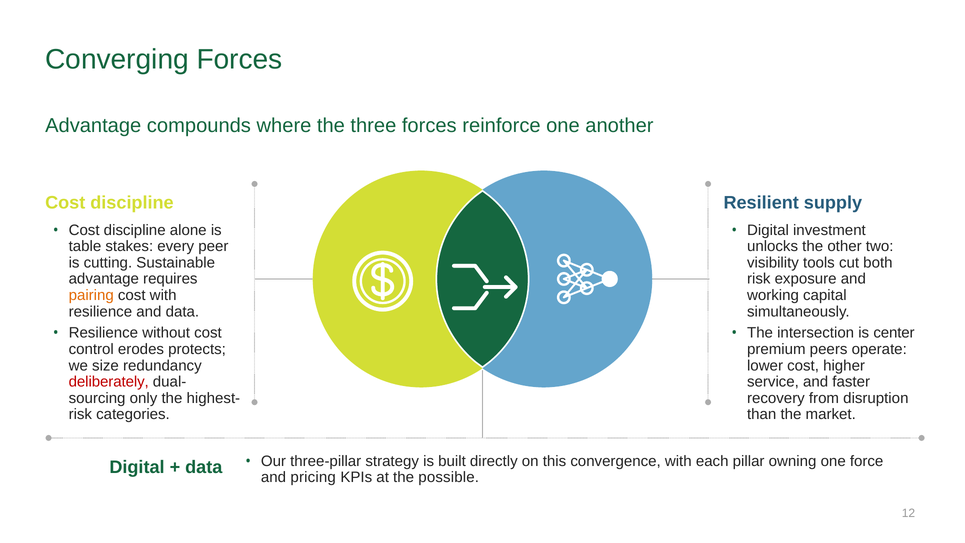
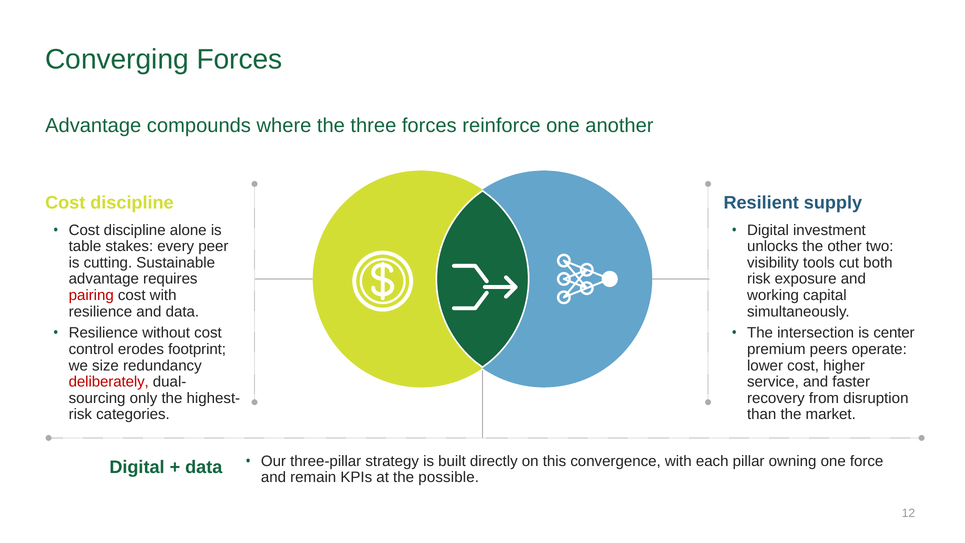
pairing colour: orange -> red
protects: protects -> footprint
pricing: pricing -> remain
